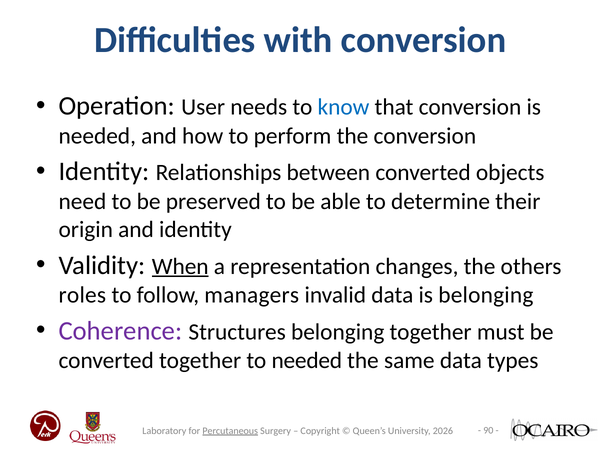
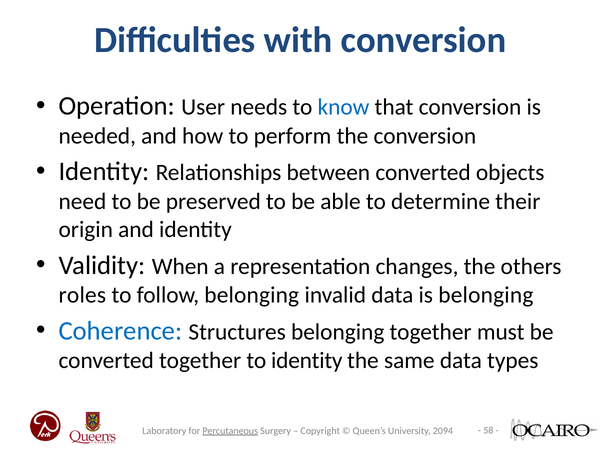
When underline: present -> none
follow managers: managers -> belonging
Coherence colour: purple -> blue
to needed: needed -> identity
90: 90 -> 58
2026: 2026 -> 2094
